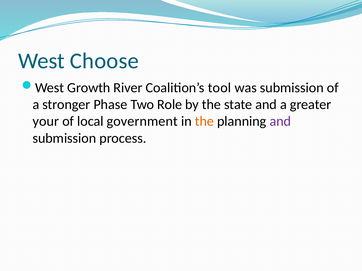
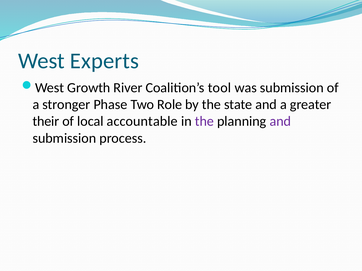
Choose: Choose -> Experts
your: your -> their
government: government -> accountable
the at (204, 122) colour: orange -> purple
